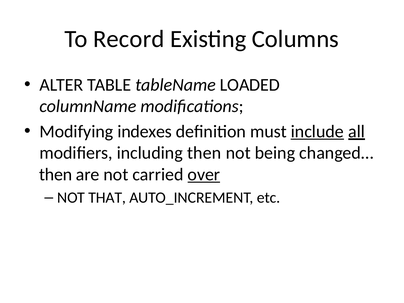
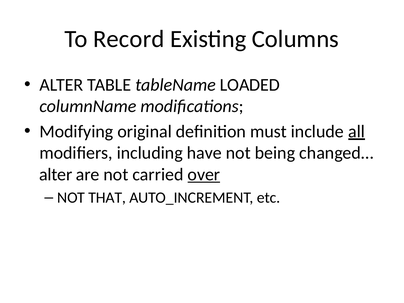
indexes: indexes -> original
include underline: present -> none
including then: then -> have
then at (56, 175): then -> alter
